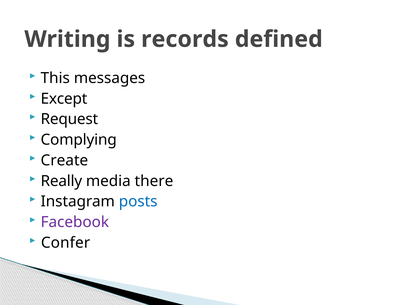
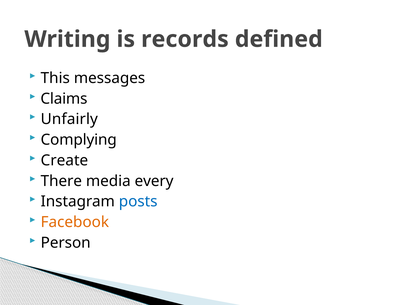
Except: Except -> Claims
Request: Request -> Unfairly
Really: Really -> There
there: there -> every
Facebook colour: purple -> orange
Confer: Confer -> Person
